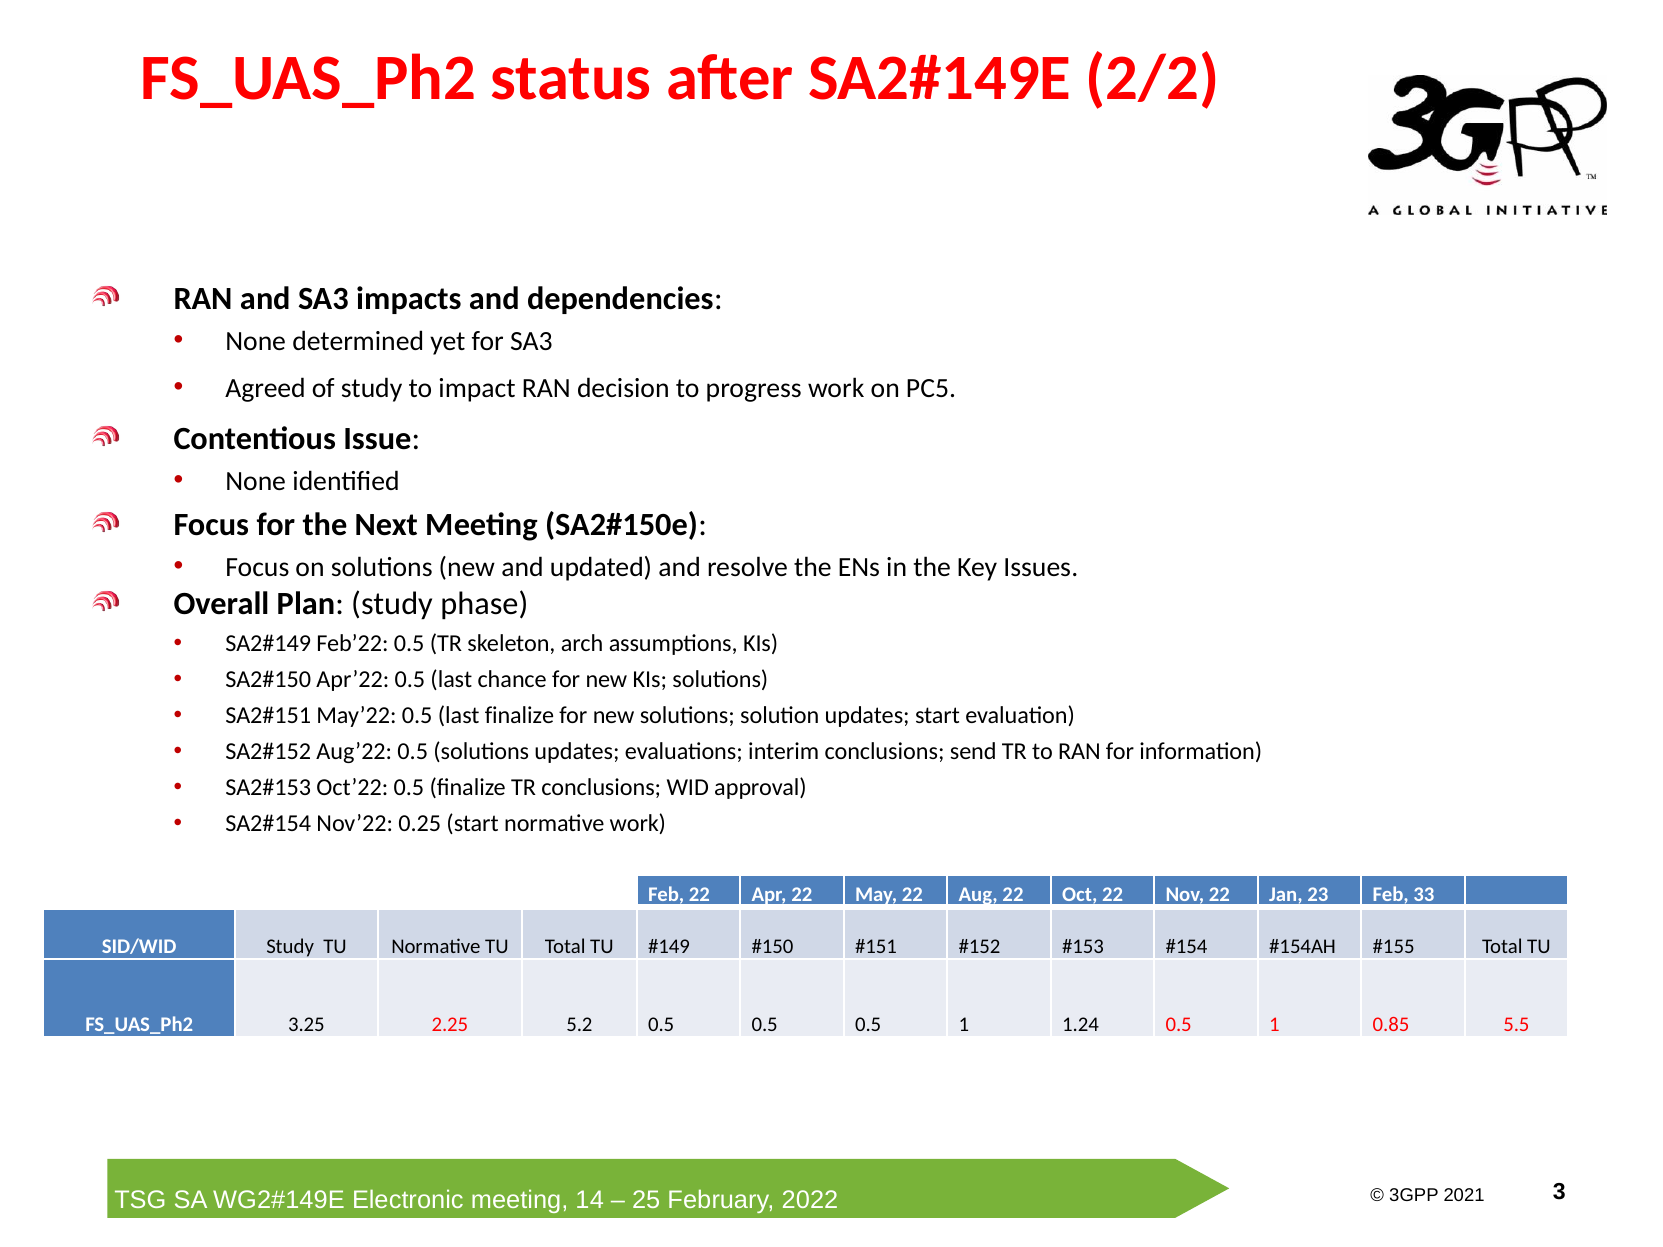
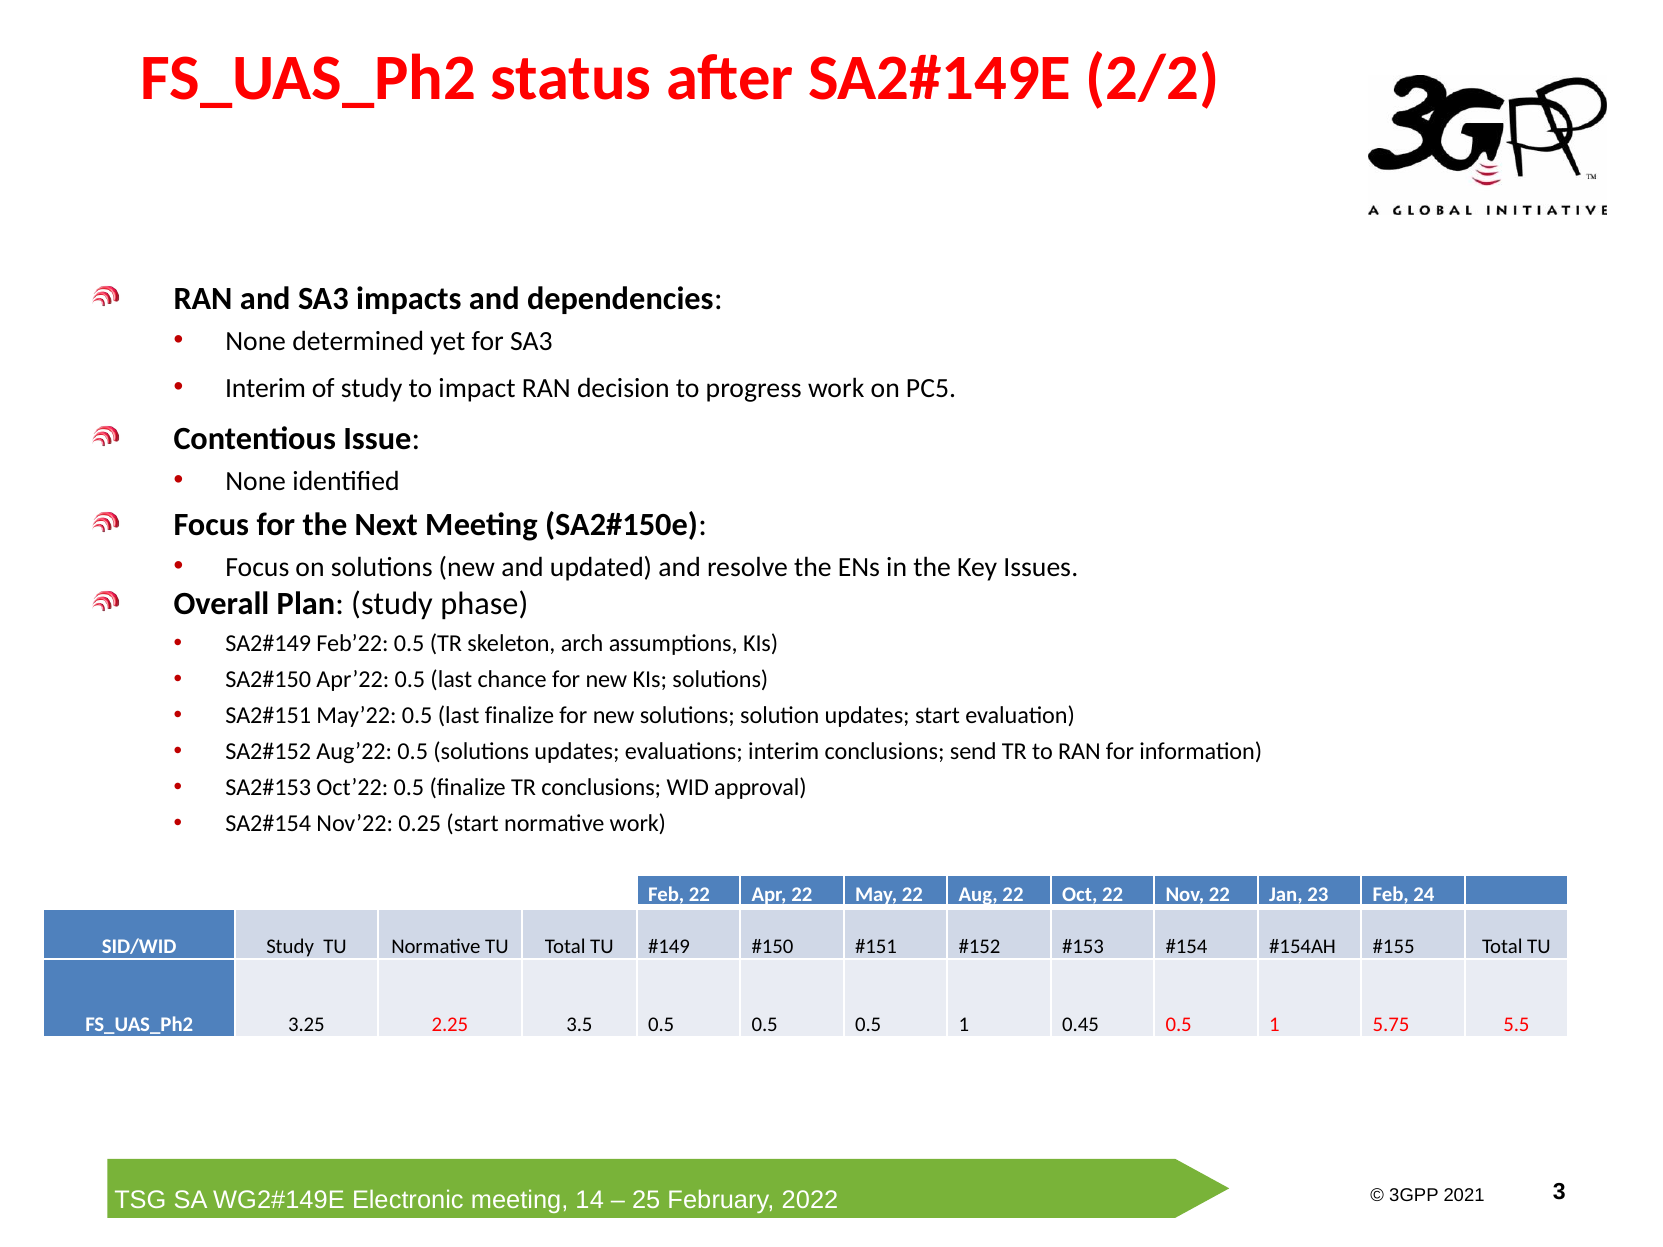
Agreed at (266, 388): Agreed -> Interim
33: 33 -> 24
5.2: 5.2 -> 3.5
1.24: 1.24 -> 0.45
0.85: 0.85 -> 5.75
